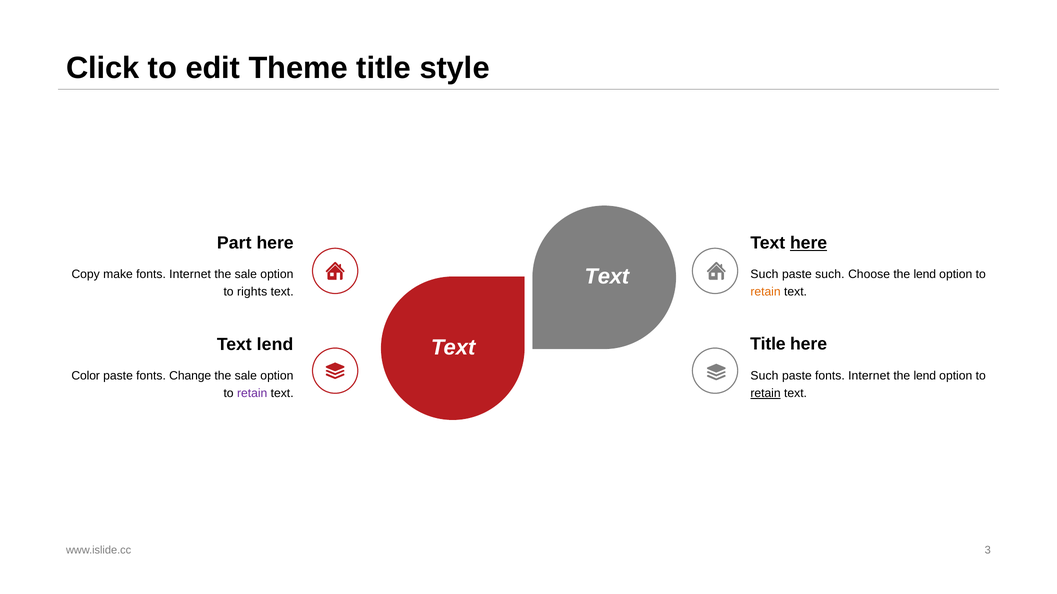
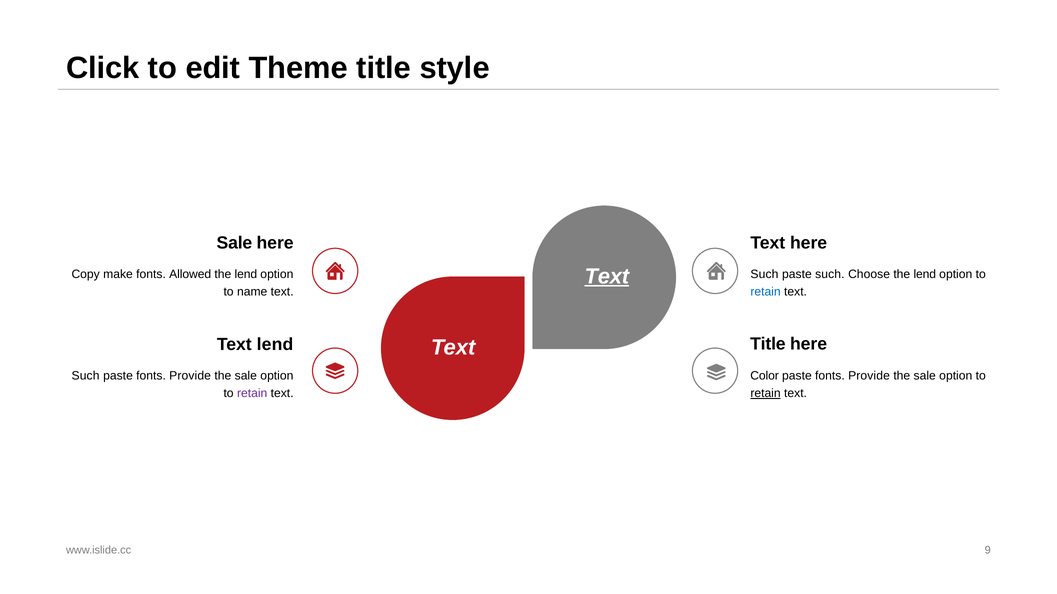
Part at (234, 243): Part -> Sale
here at (809, 243) underline: present -> none
Text at (607, 277) underline: none -> present
Internet at (190, 275): Internet -> Allowed
sale at (246, 275): sale -> lend
rights: rights -> name
retain at (766, 292) colour: orange -> blue
Color at (86, 376): Color -> Such
Change at (190, 376): Change -> Provide
Such at (764, 376): Such -> Color
Internet at (869, 376): Internet -> Provide
lend at (925, 376): lend -> sale
3: 3 -> 9
